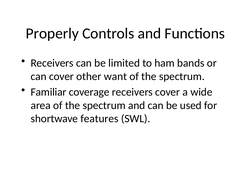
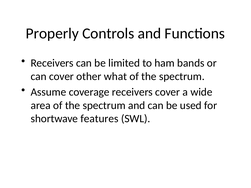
want: want -> what
Familiar: Familiar -> Assume
